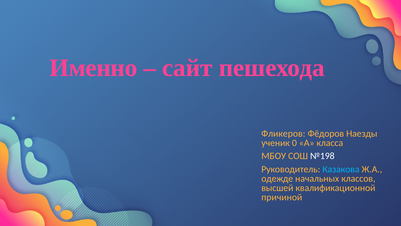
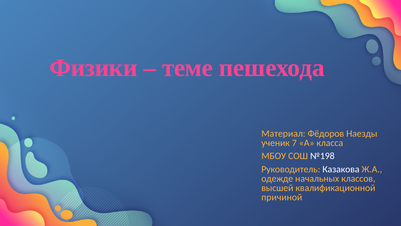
Именно: Именно -> Физики
сайт: сайт -> теме
Фликеров: Фликеров -> Материал
0: 0 -> 7
Казакова colour: light blue -> white
